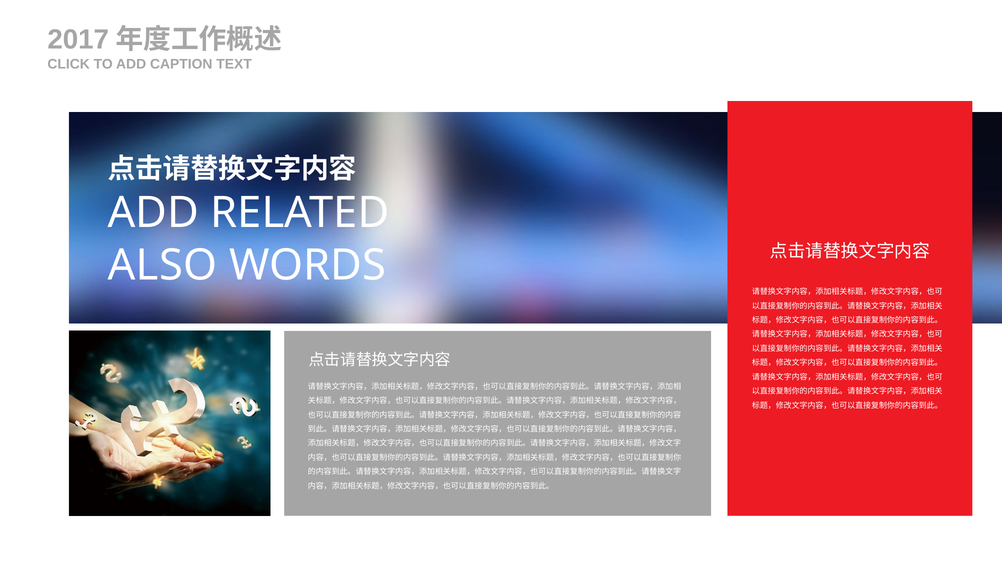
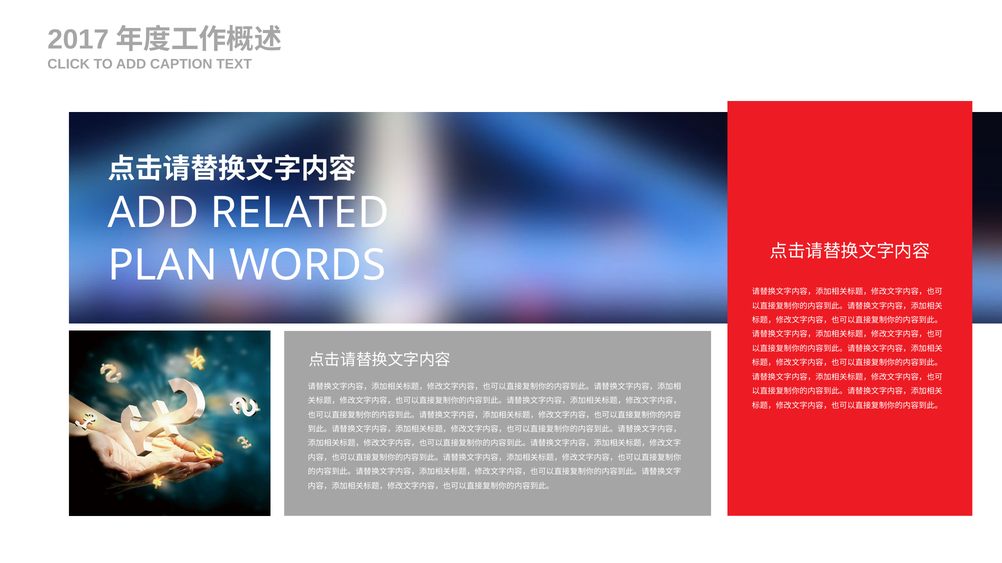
ALSO: ALSO -> PLAN
